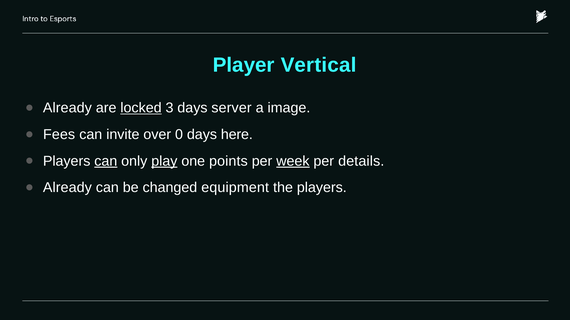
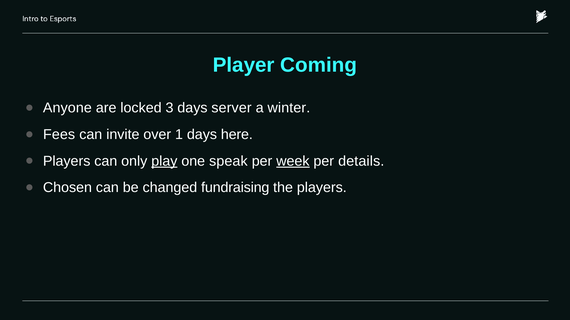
Vertical: Vertical -> Coming
Already at (67, 108): Already -> Anyone
locked underline: present -> none
image: image -> winter
0: 0 -> 1
can at (106, 161) underline: present -> none
points: points -> speak
Already at (67, 188): Already -> Chosen
equipment: equipment -> fundraising
